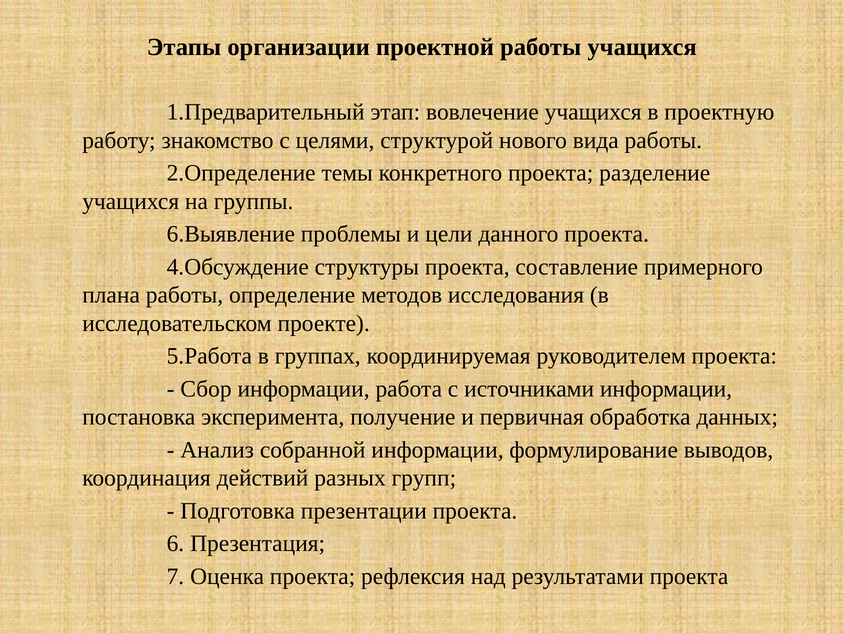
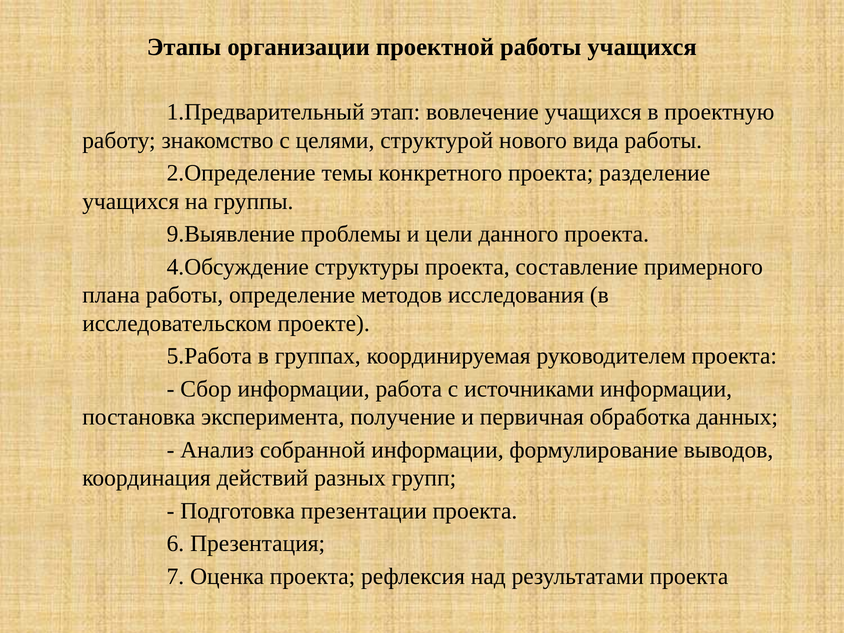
6.Выявление: 6.Выявление -> 9.Выявление
